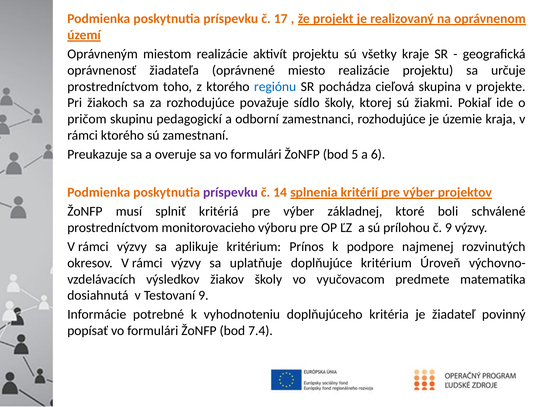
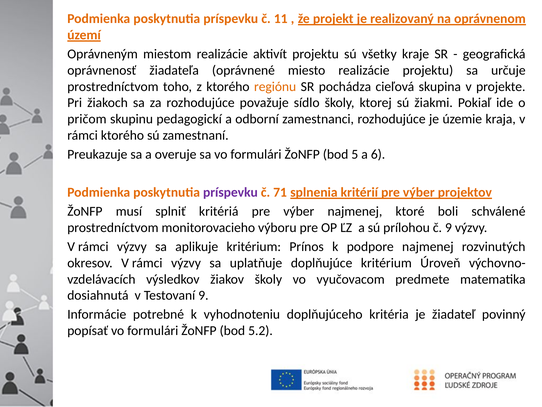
17: 17 -> 11
regiónu colour: blue -> orange
14: 14 -> 71
výber základnej: základnej -> najmenej
7.4: 7.4 -> 5.2
